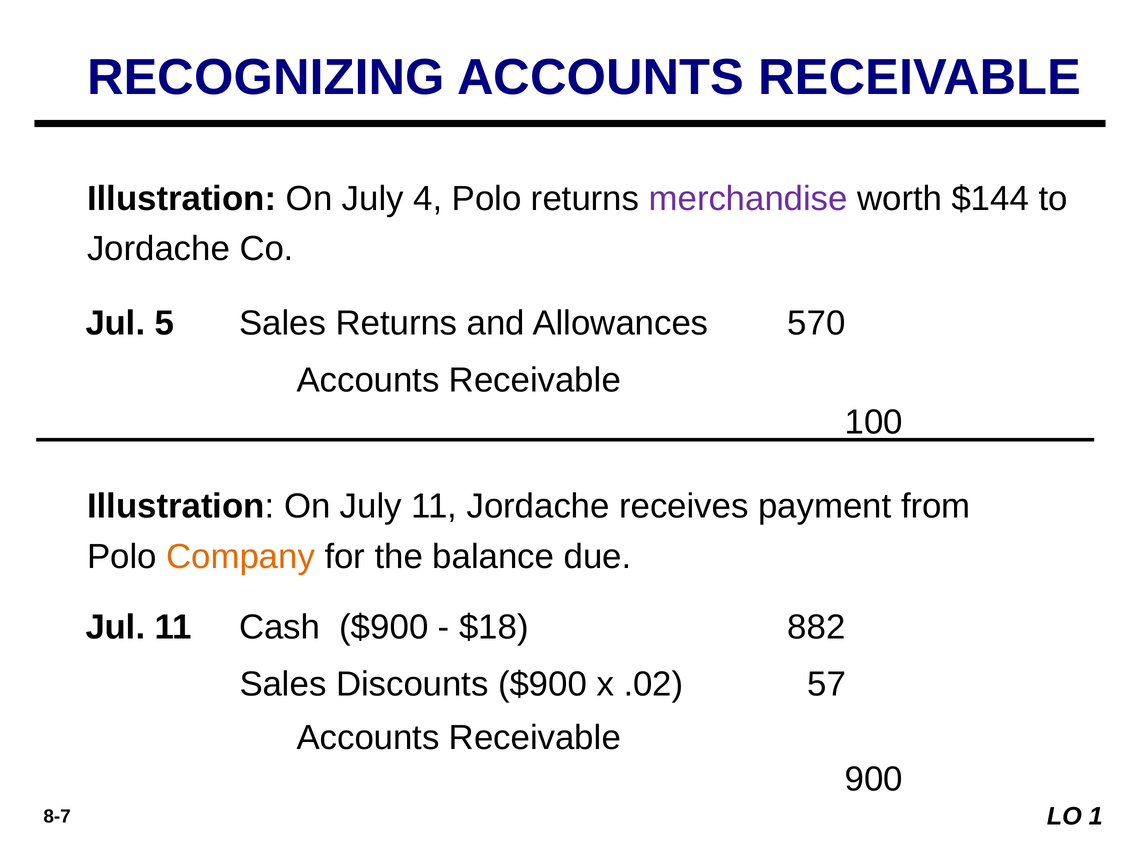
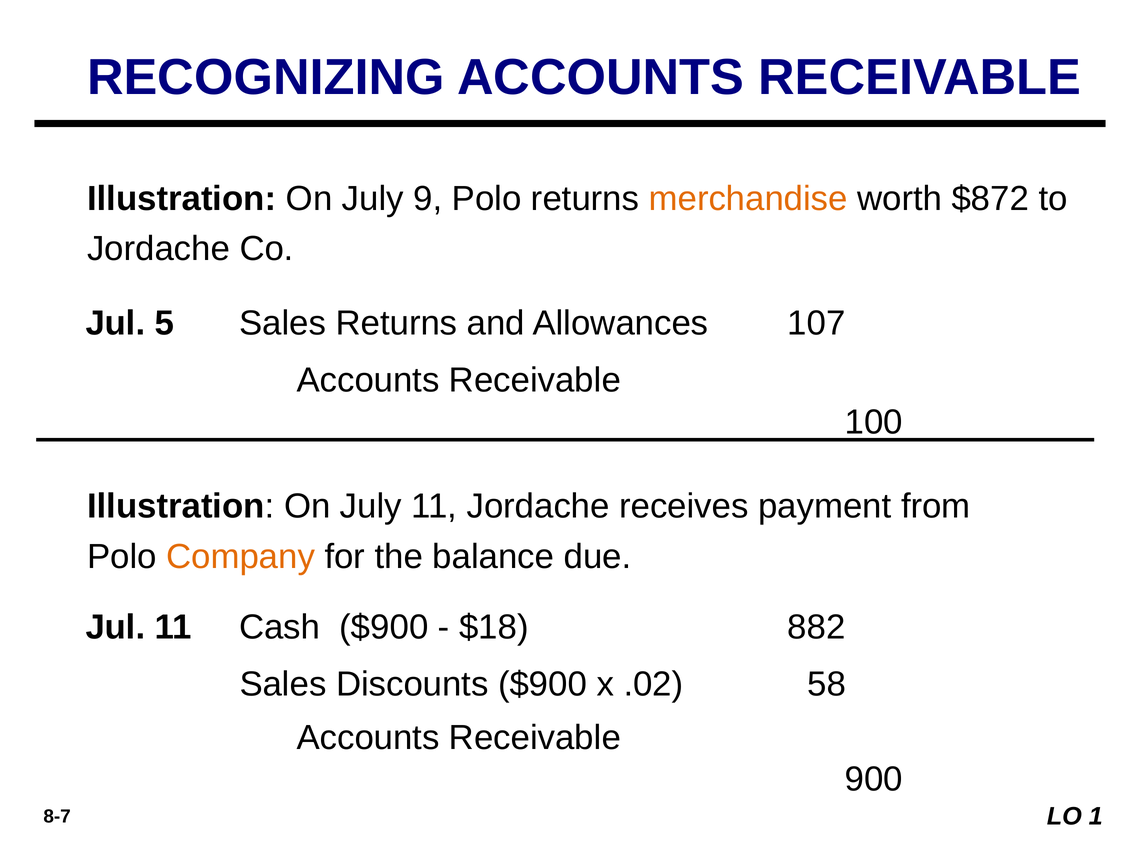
4: 4 -> 9
merchandise colour: purple -> orange
$144: $144 -> $872
570: 570 -> 107
57: 57 -> 58
